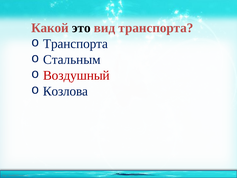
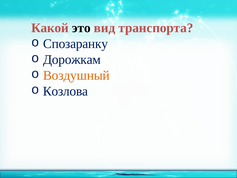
Транспорта at (75, 44): Транспорта -> Спозаранку
Стальным: Стальным -> Дорожкам
Воздушный colour: red -> orange
